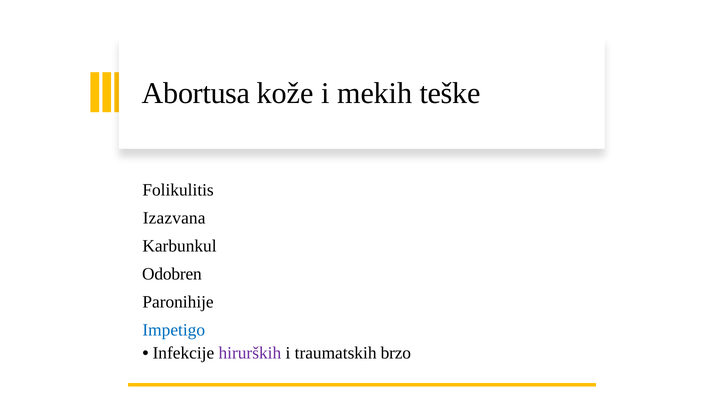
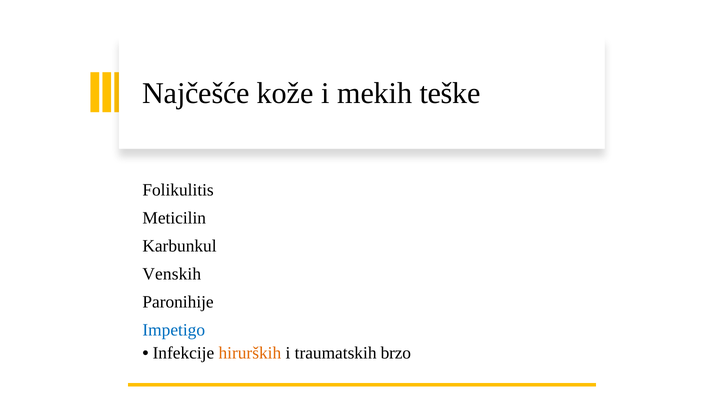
Abortusa: Abortusa -> Najčešće
Izazvana: Izazvana -> Meticilin
Odobren: Odobren -> Venskih
hirurških colour: purple -> orange
